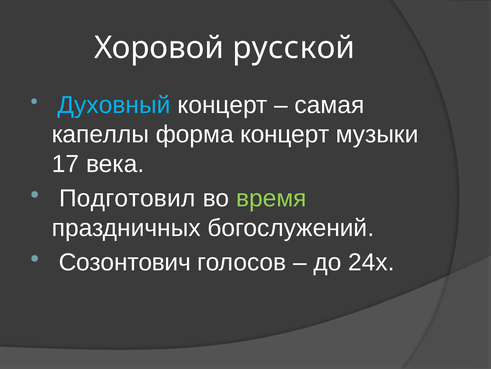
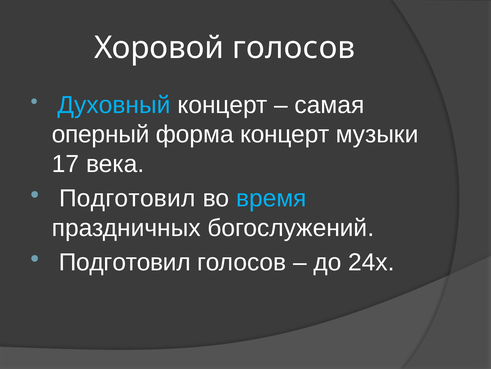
Хоровой русской: русской -> голосов
капеллы: капеллы -> оперный
время colour: light green -> light blue
Созонтович at (125, 262): Созонтович -> Подготовил
